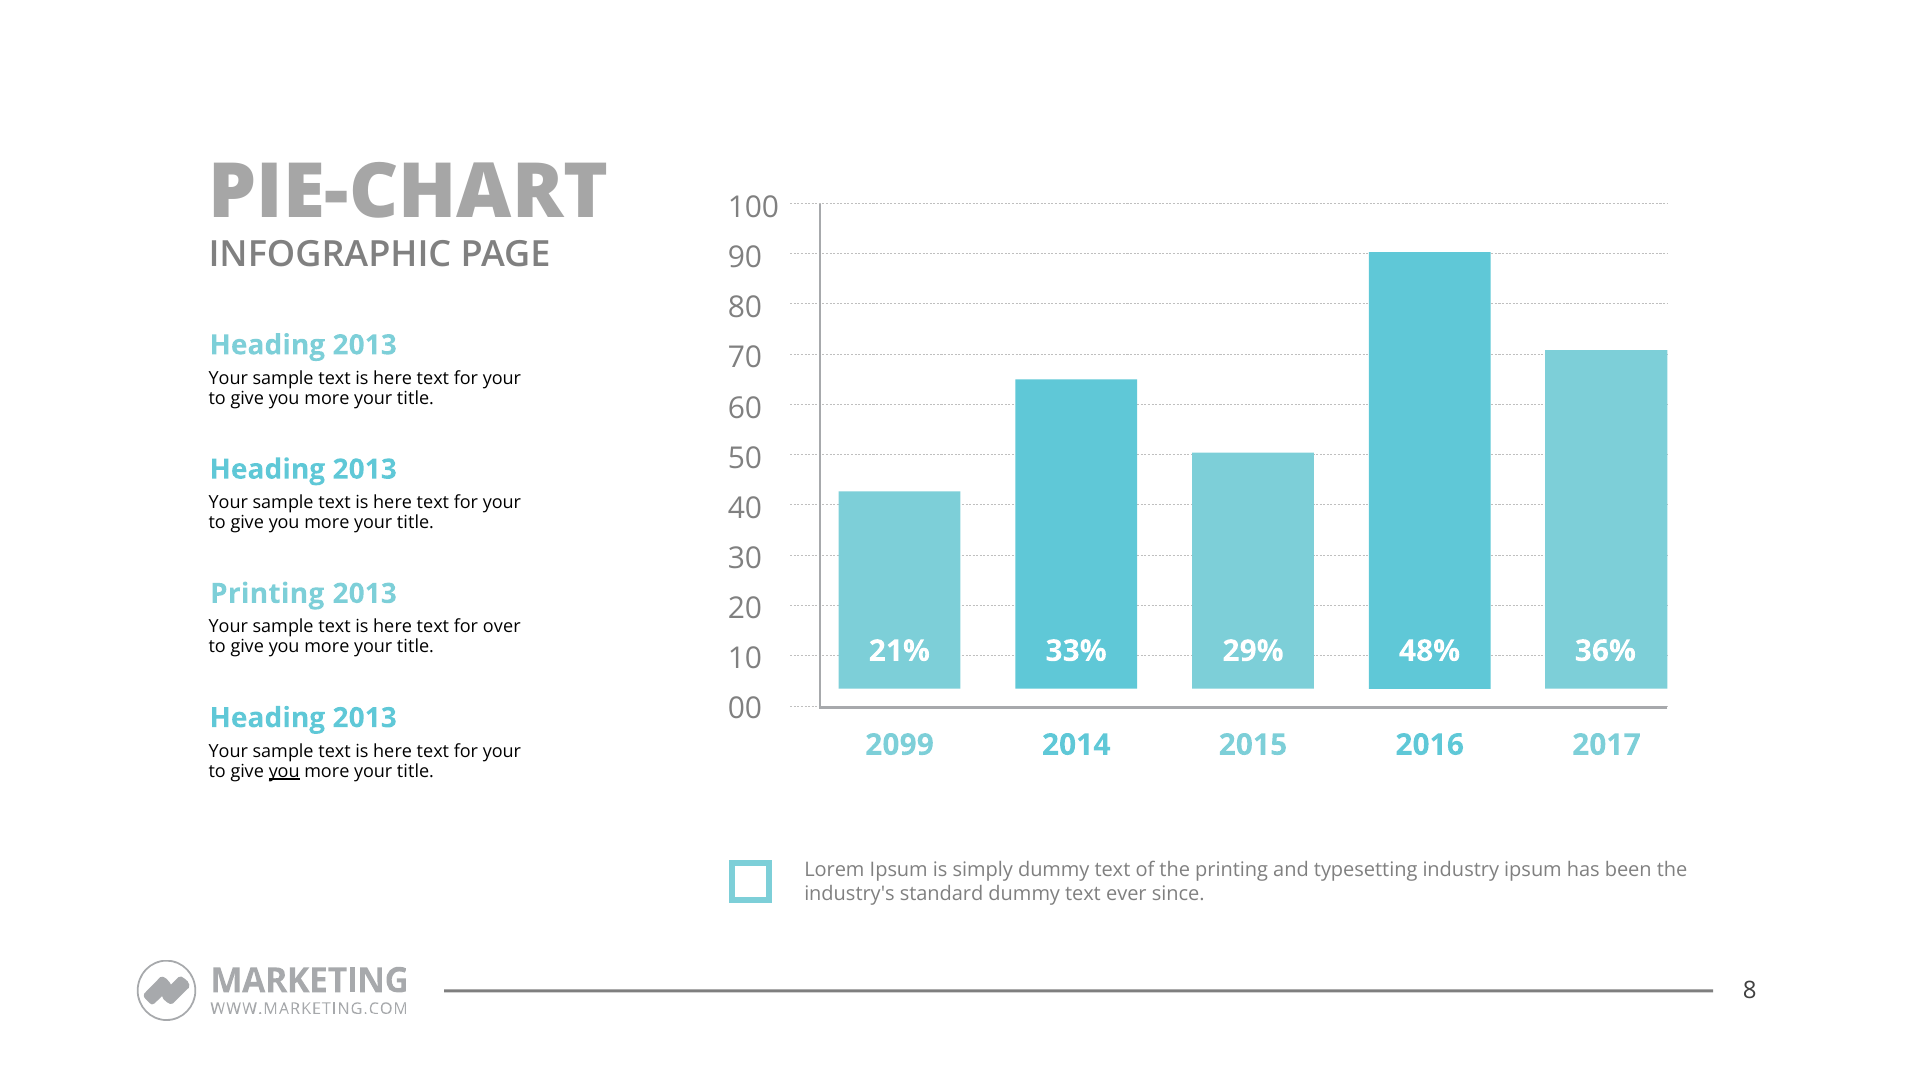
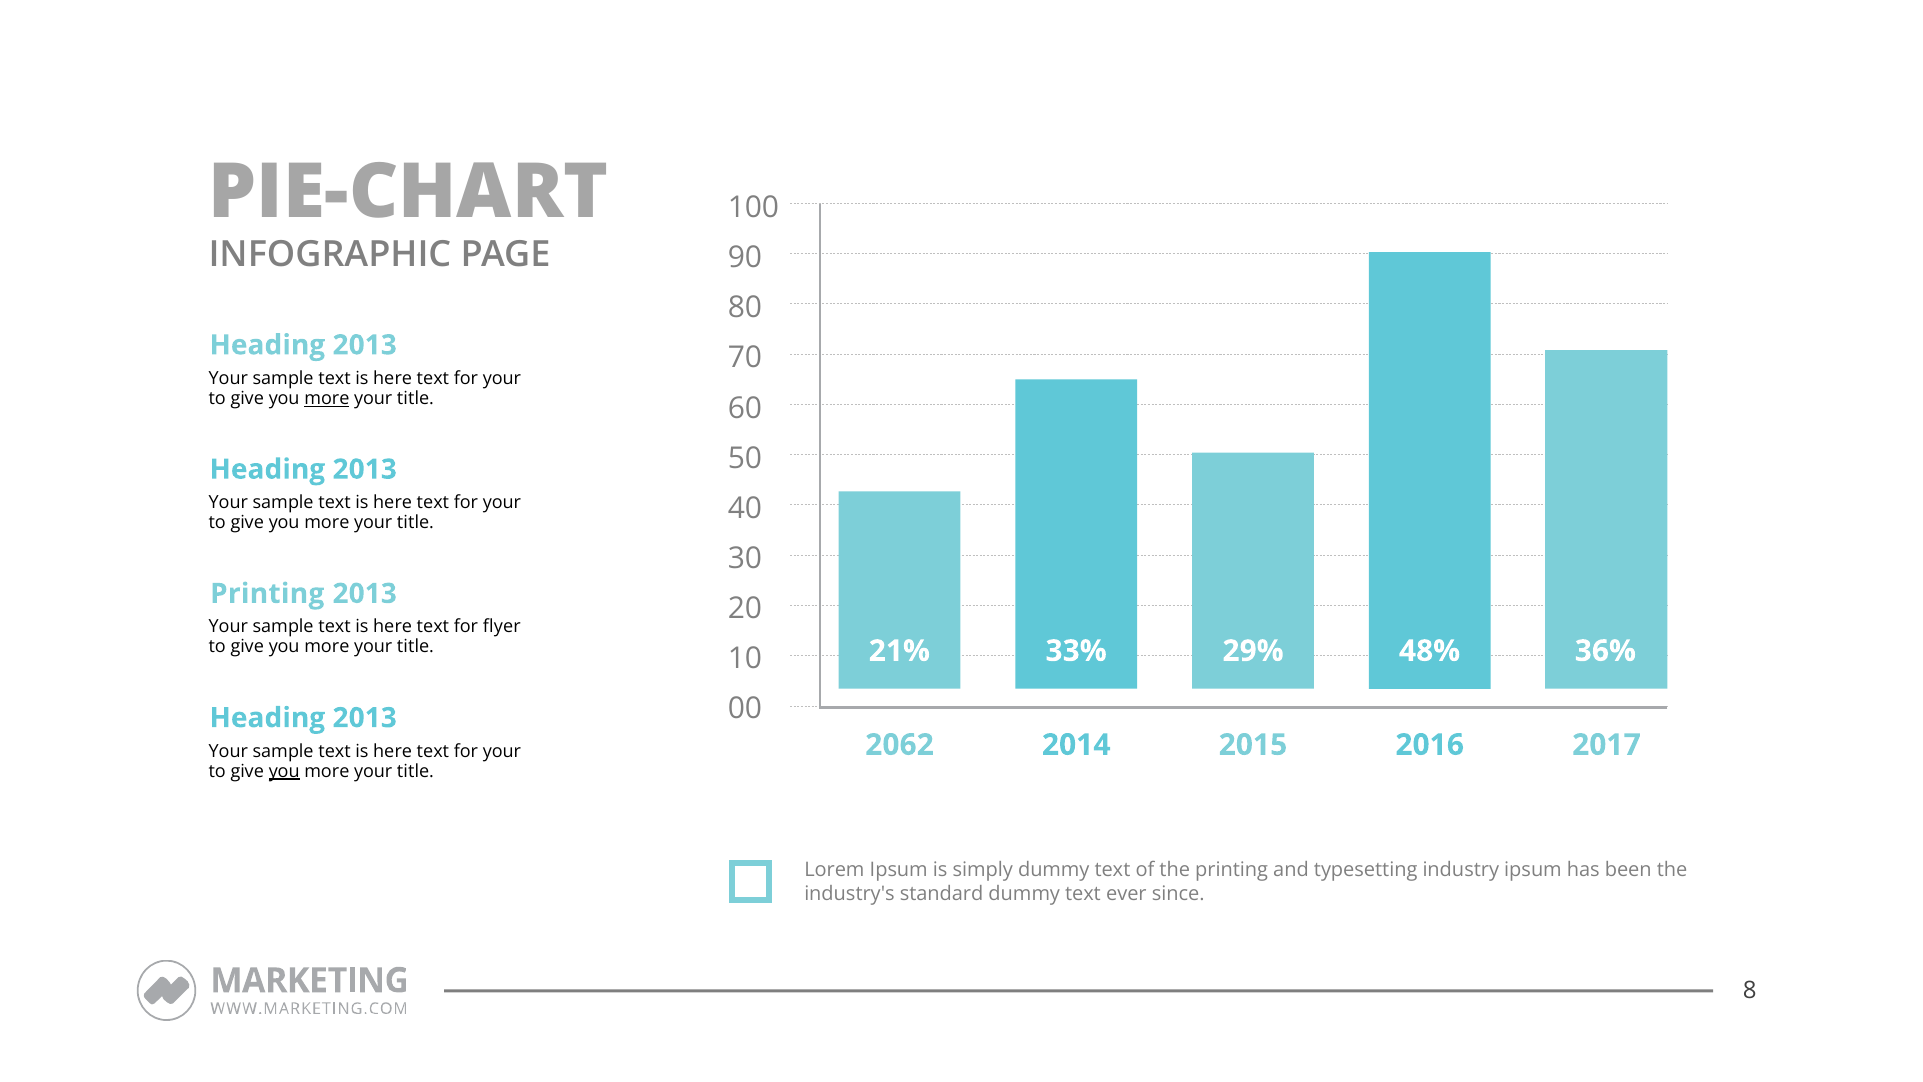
more at (327, 398) underline: none -> present
over: over -> flyer
2099: 2099 -> 2062
